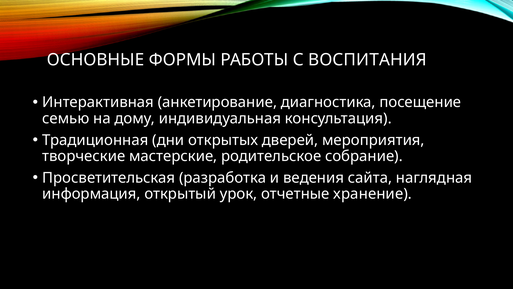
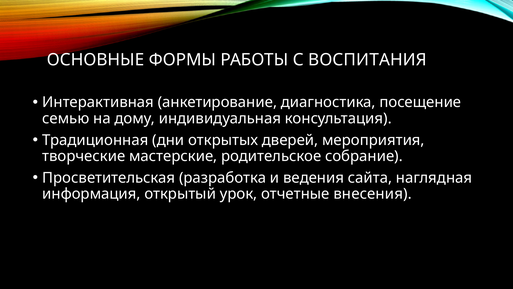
хранение: хранение -> внесения
